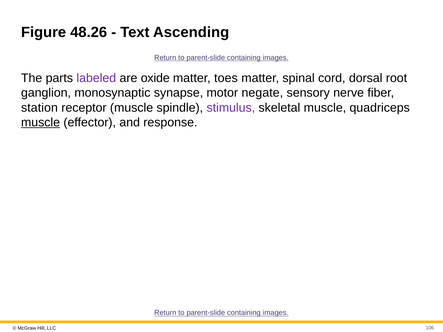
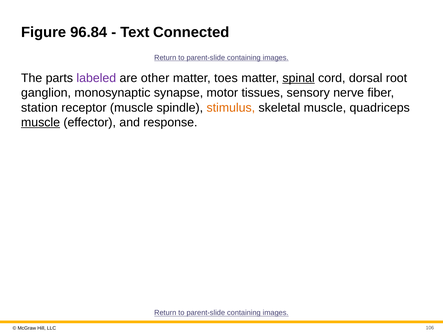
48.26: 48.26 -> 96.84
Ascending: Ascending -> Connected
oxide: oxide -> other
spinal underline: none -> present
negate: negate -> tissues
stimulus colour: purple -> orange
